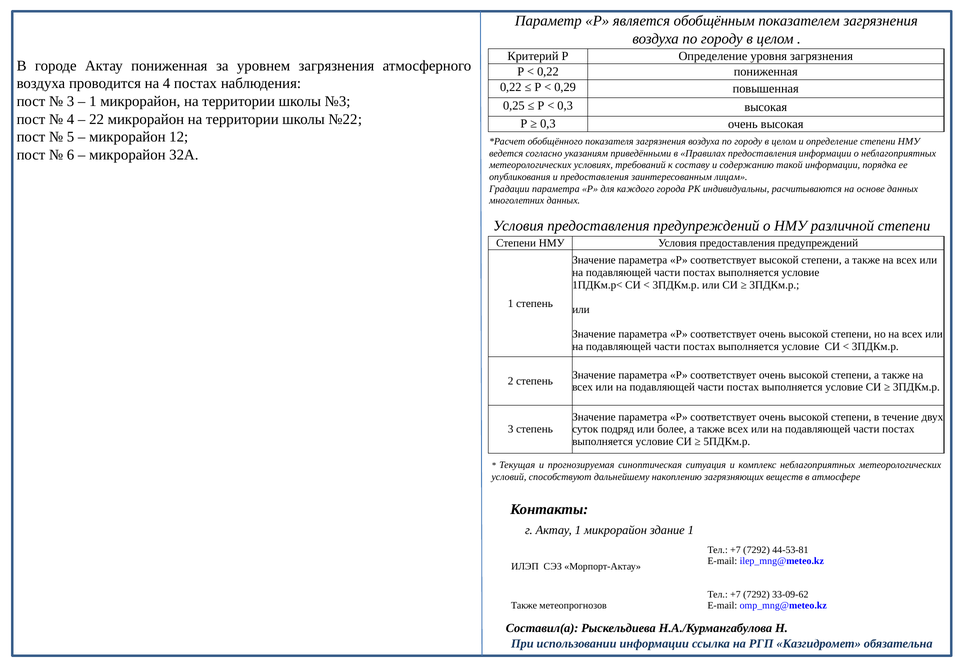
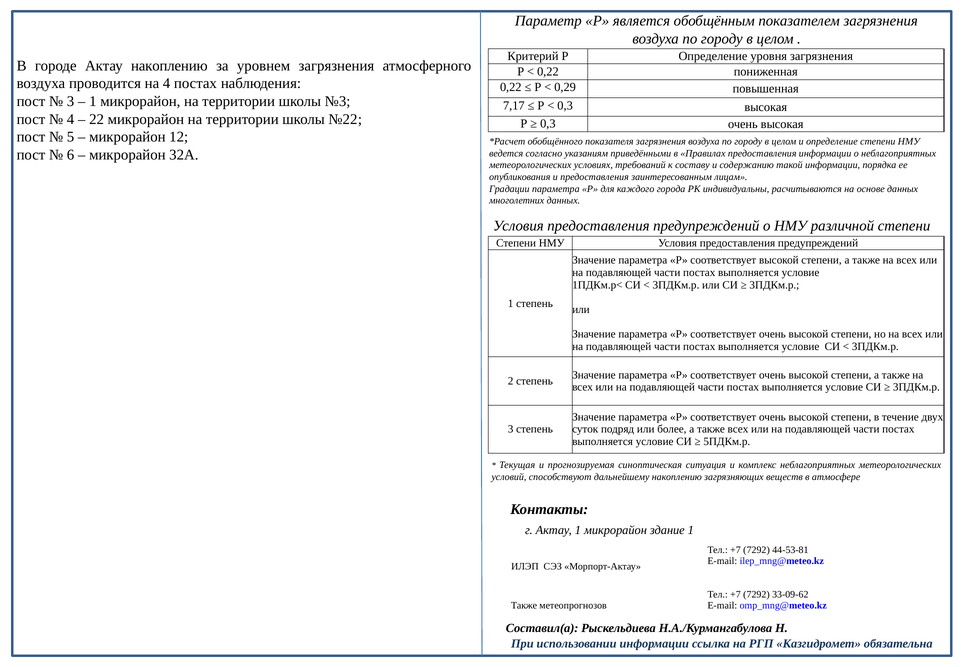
Актау пониженная: пониженная -> накоплению
0,25: 0,25 -> 7,17
